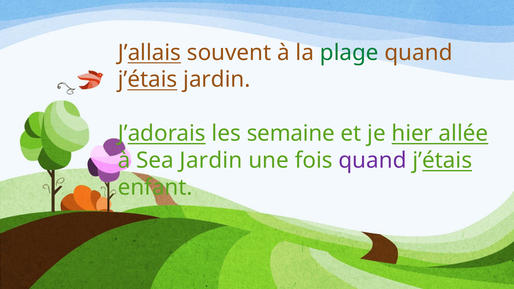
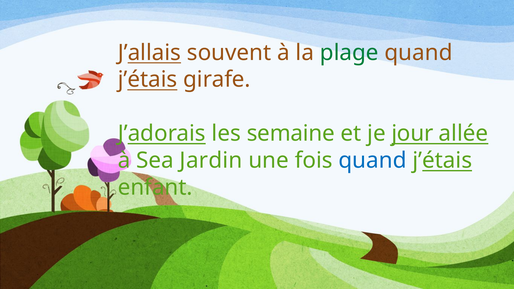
j’étais jardin: jardin -> girafe
hier: hier -> jour
quand at (372, 161) colour: purple -> blue
